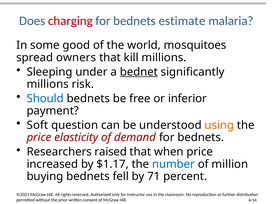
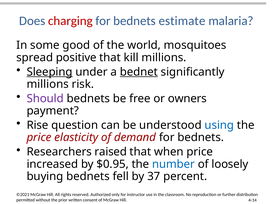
owners: owners -> positive
Sleeping underline: none -> present
Should colour: blue -> purple
inferior: inferior -> owners
Soft: Soft -> Rise
using colour: orange -> blue
$1.17: $1.17 -> $0.95
million: million -> loosely
71: 71 -> 37
